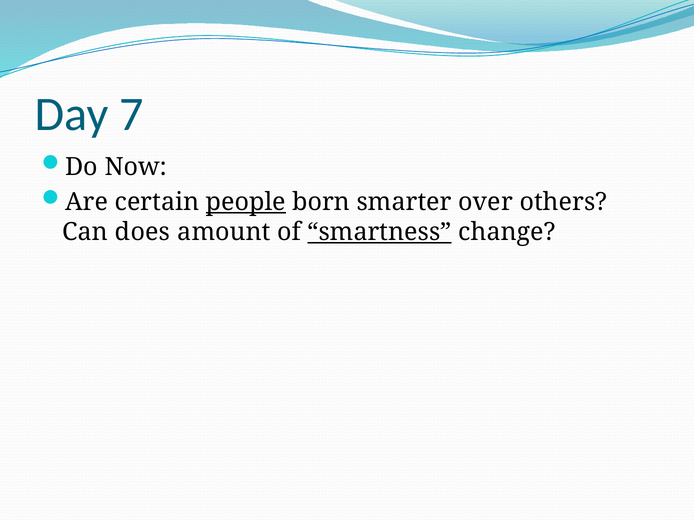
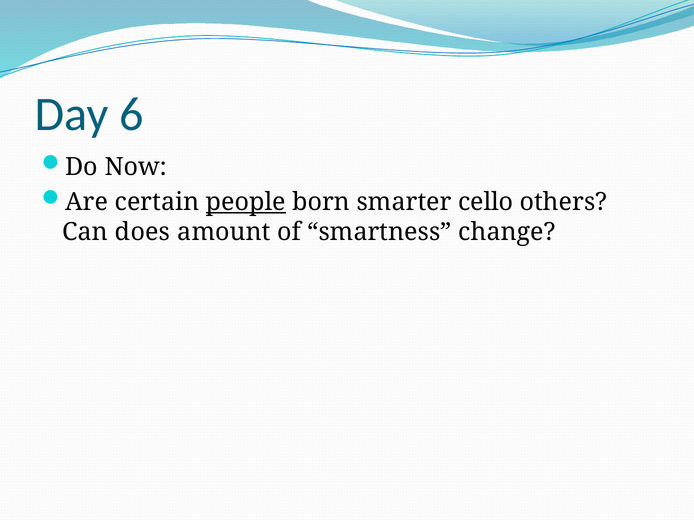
7: 7 -> 6
over: over -> cello
smartness underline: present -> none
